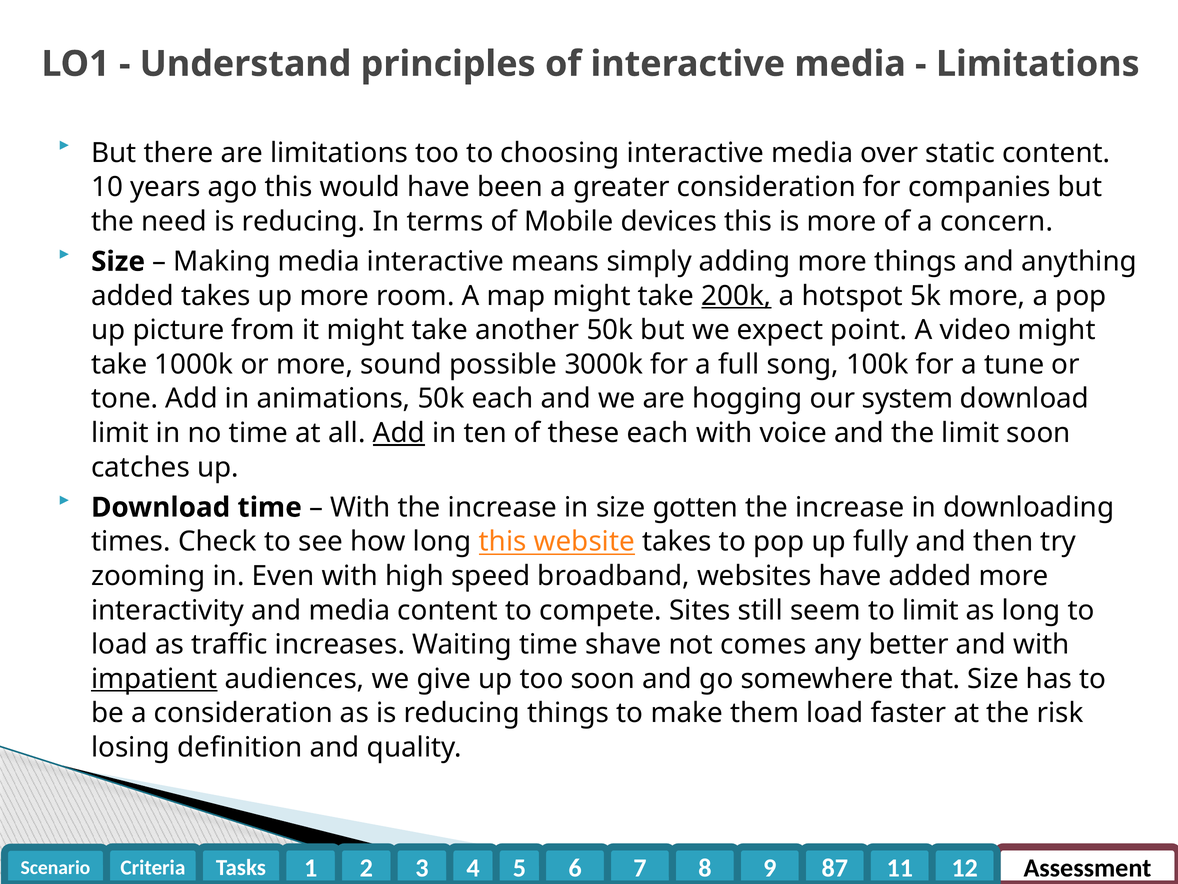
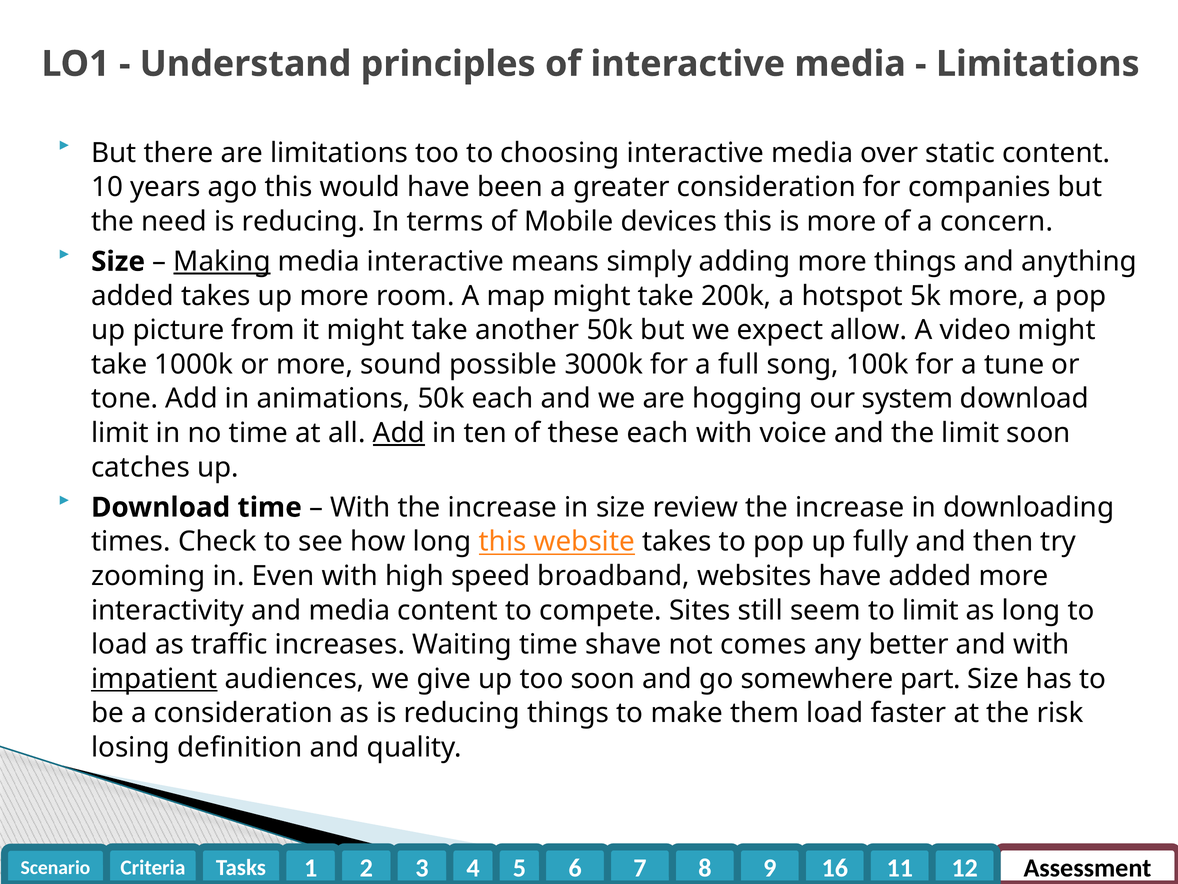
Making underline: none -> present
200k underline: present -> none
point: point -> allow
gotten: gotten -> review
that: that -> part
87: 87 -> 16
